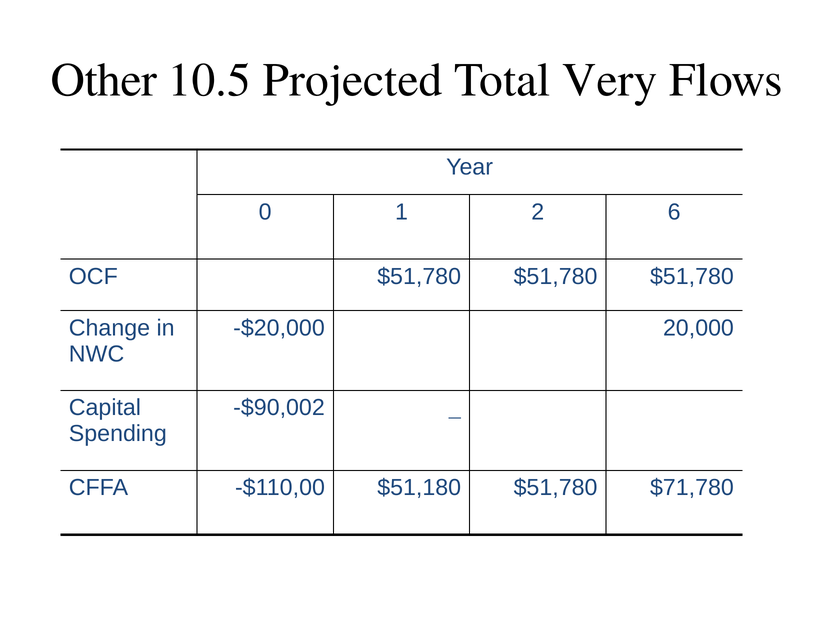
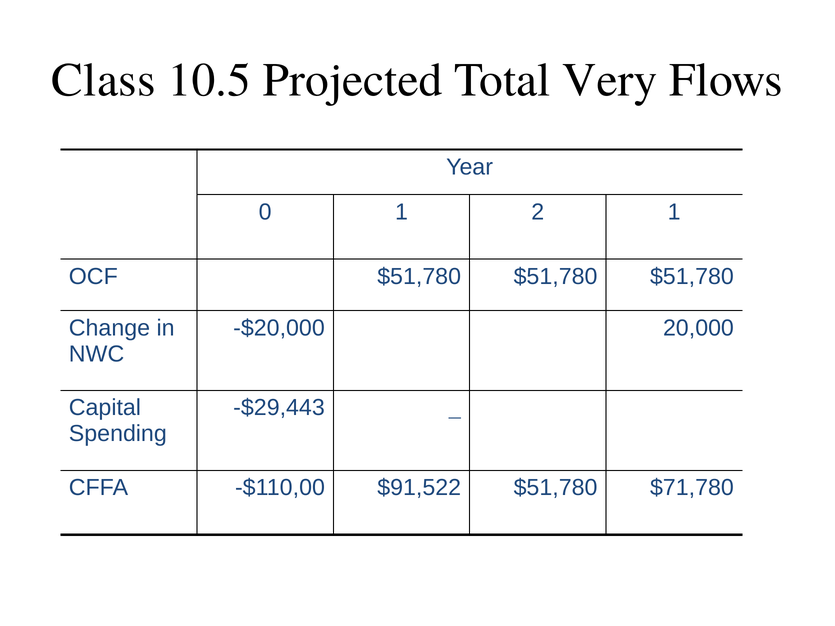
Other: Other -> Class
2 6: 6 -> 1
-$90,002: -$90,002 -> -$29,443
$51,180: $51,180 -> $91,522
